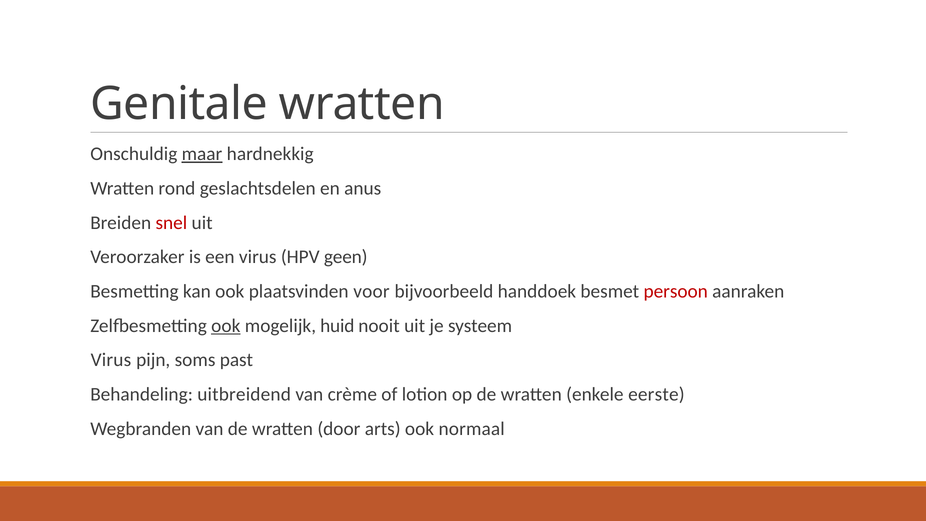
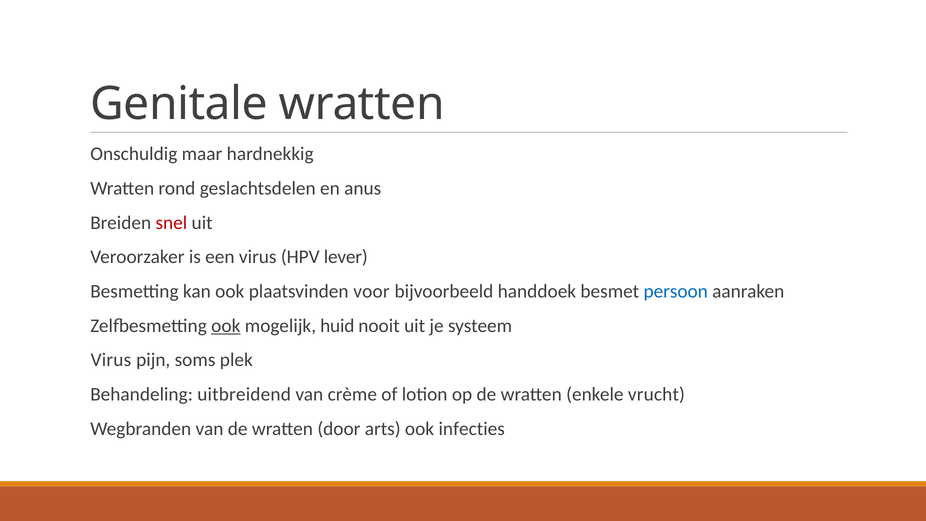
maar underline: present -> none
geen: geen -> lever
persoon colour: red -> blue
past: past -> plek
eerste: eerste -> vrucht
normaal: normaal -> infecties
